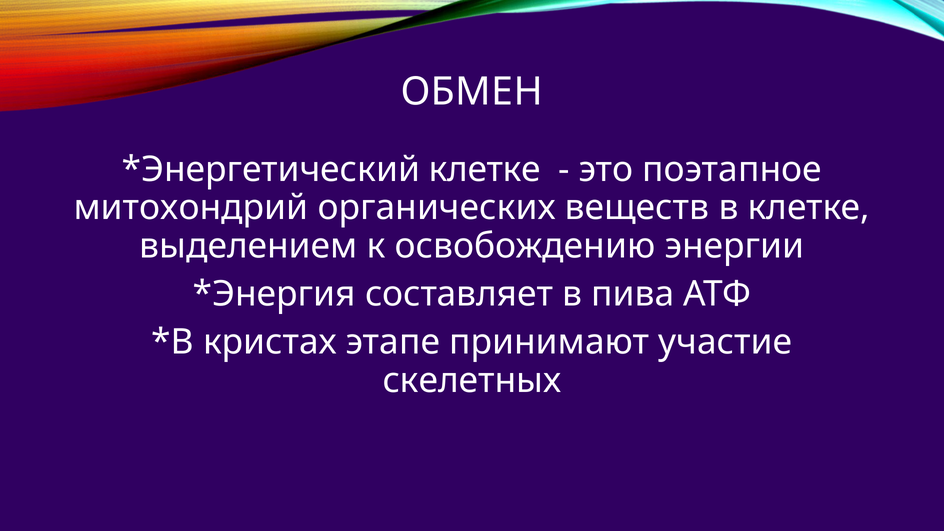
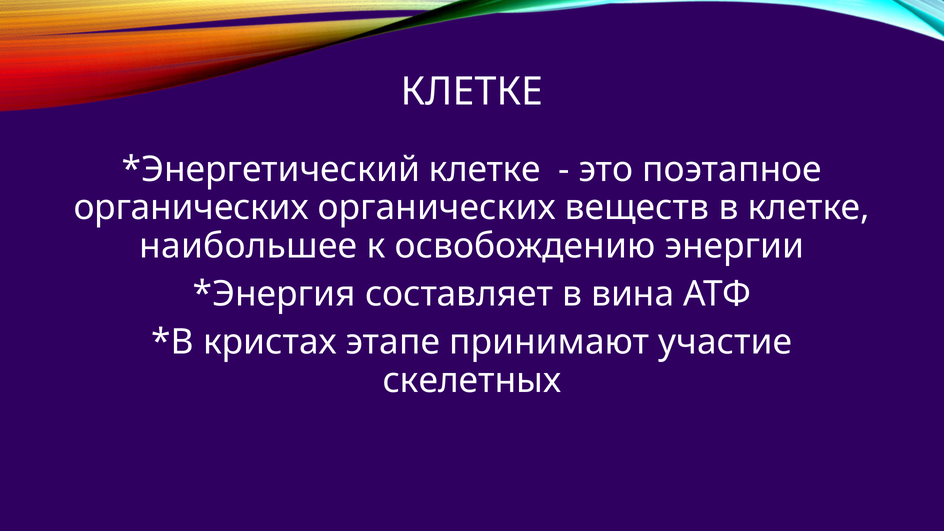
ОБМЕН at (472, 92): ОБМЕН -> КЛЕТКЕ
митохондрий at (191, 208): митохондрий -> органических
выделением: выделением -> наибольшее
пива: пива -> вина
